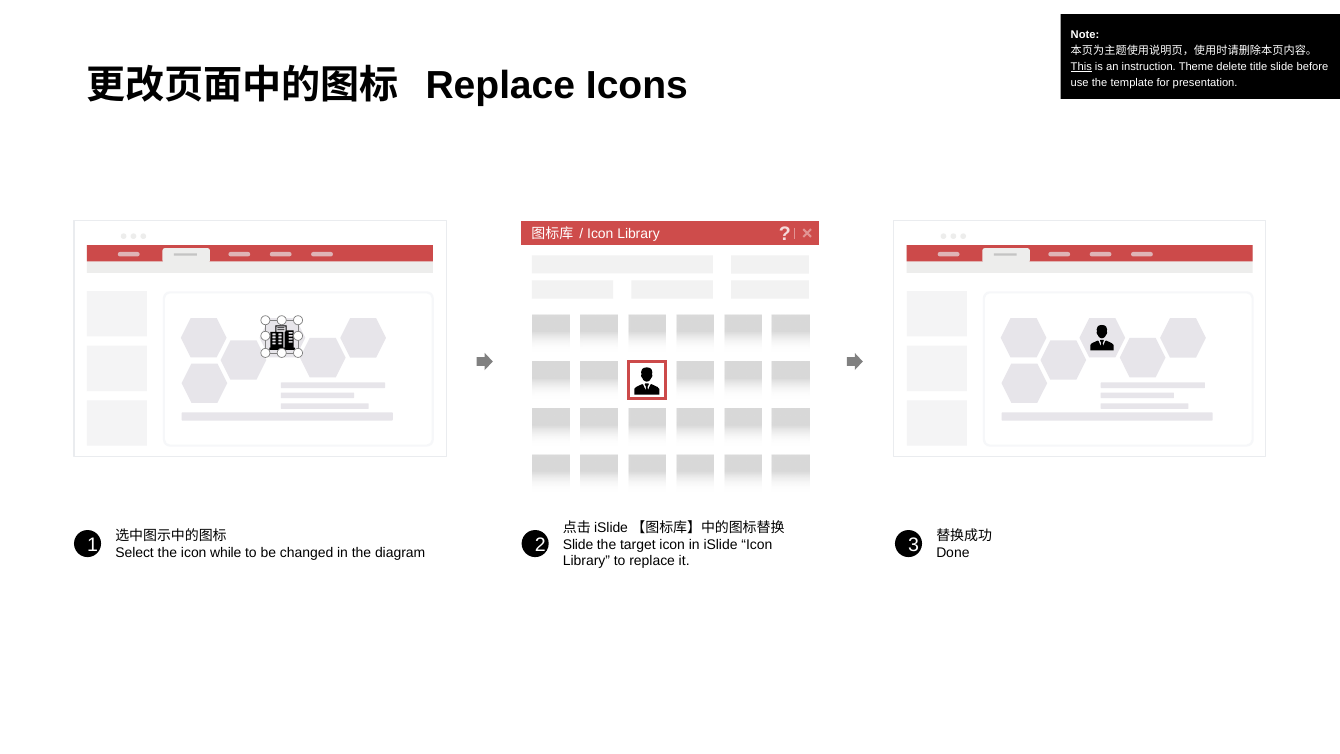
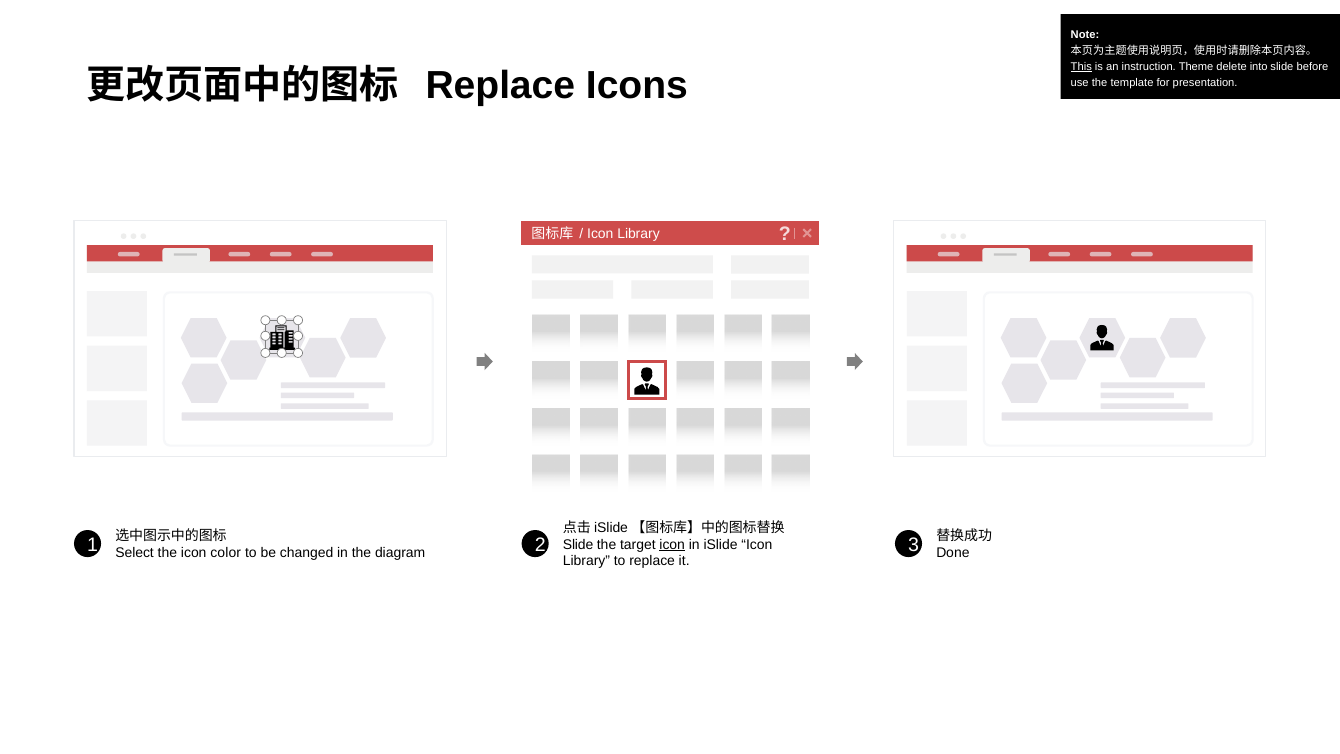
title: title -> into
icon at (672, 544) underline: none -> present
while: while -> color
